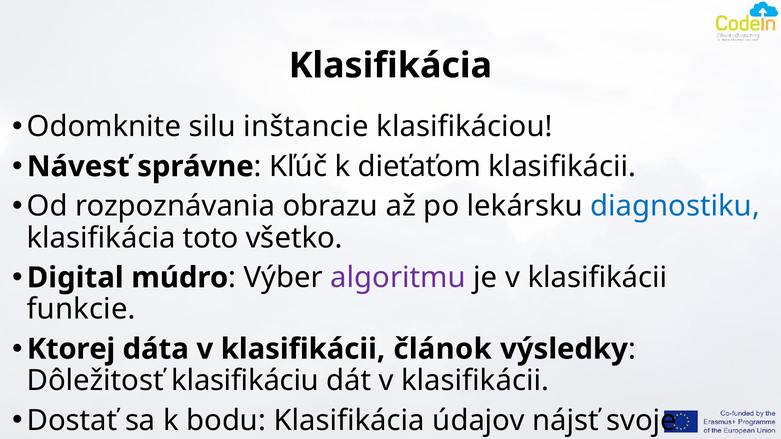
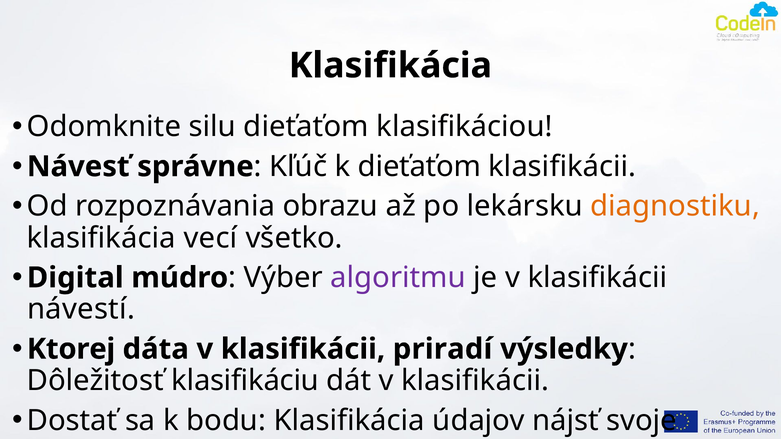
silu inštancie: inštancie -> dieťaťom
diagnostiku colour: blue -> orange
toto: toto -> vecí
funkcie: funkcie -> návestí
článok: článok -> priradí
